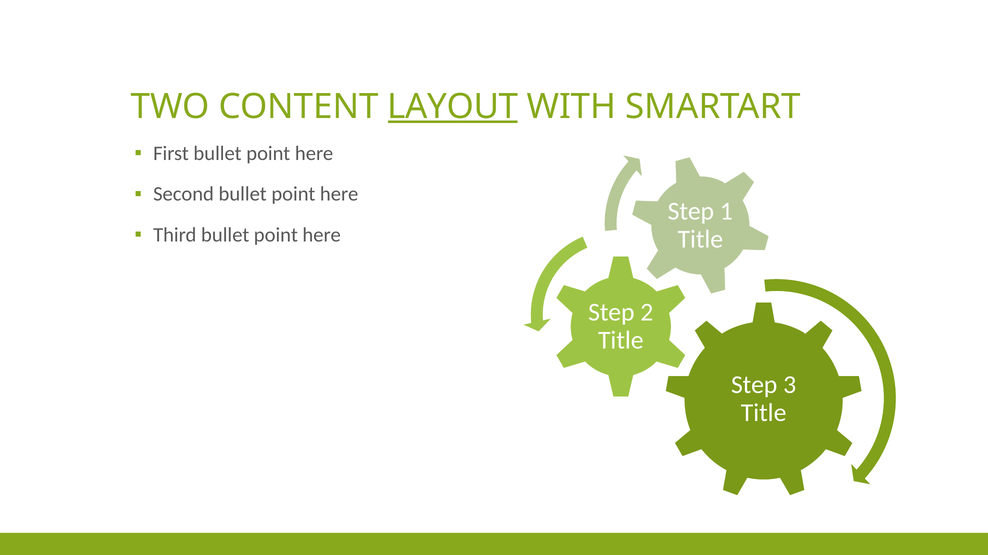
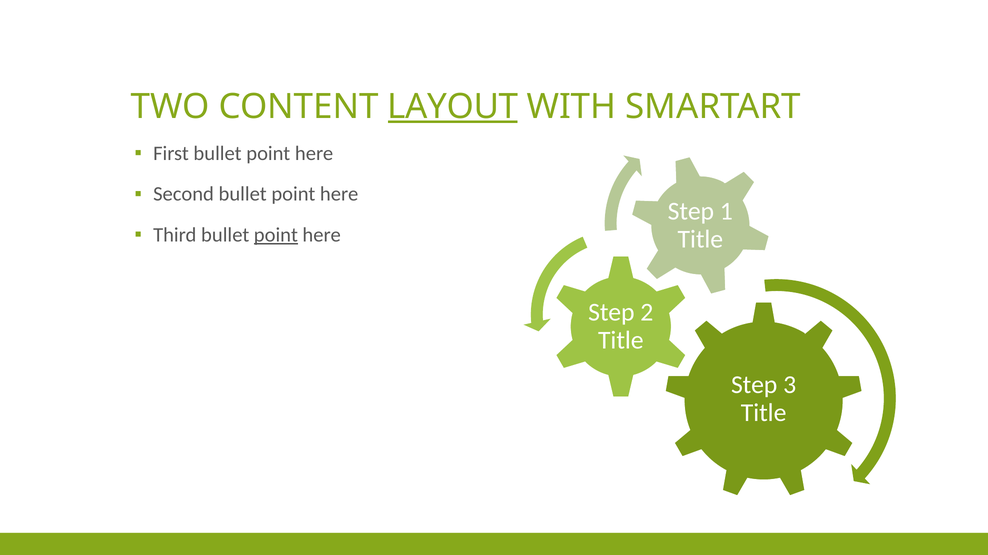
point at (276, 235) underline: none -> present
